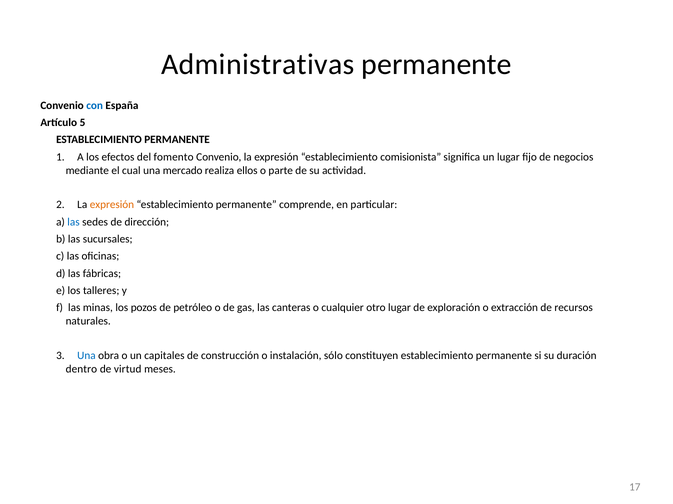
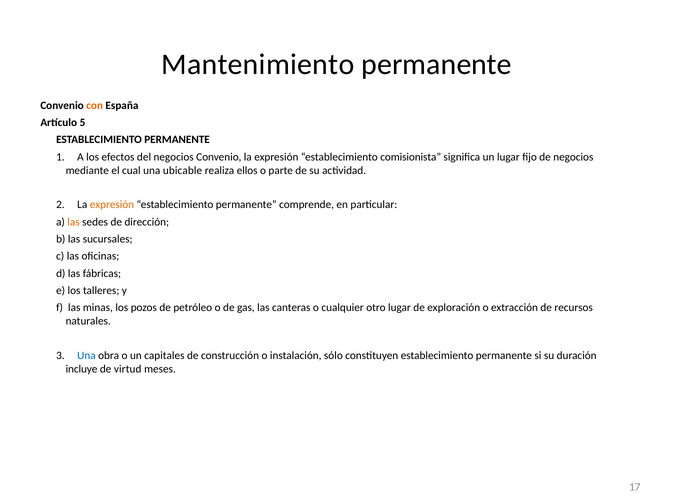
Administrativas: Administrativas -> Mantenimiento
con colour: blue -> orange
del fomento: fomento -> negocios
mercado: mercado -> ubicable
las at (73, 222) colour: blue -> orange
dentro: dentro -> incluye
